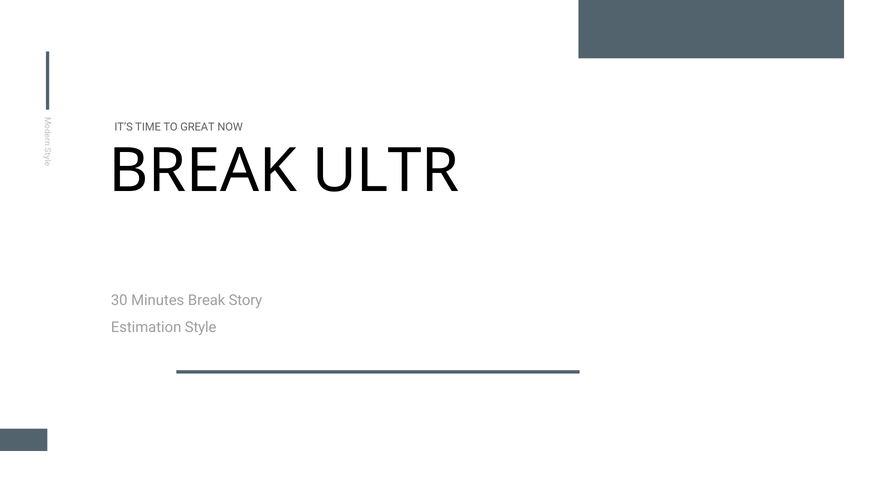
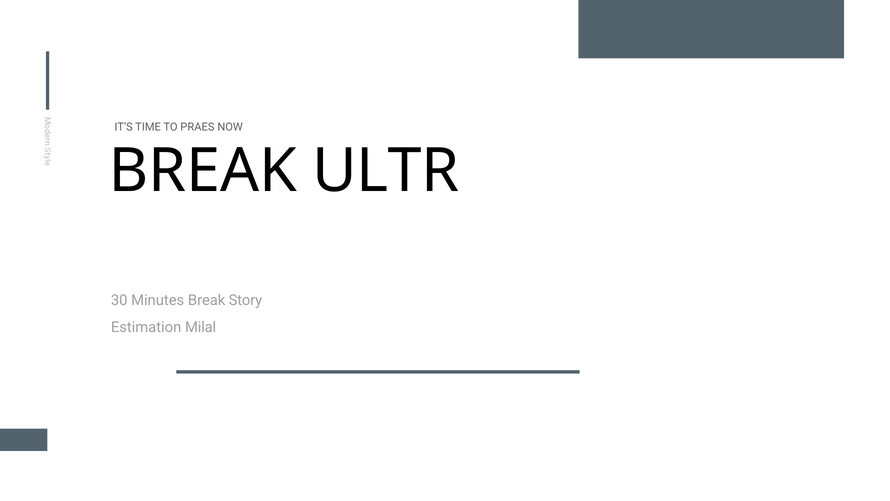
GREAT: GREAT -> PRAES
Style: Style -> Milal
